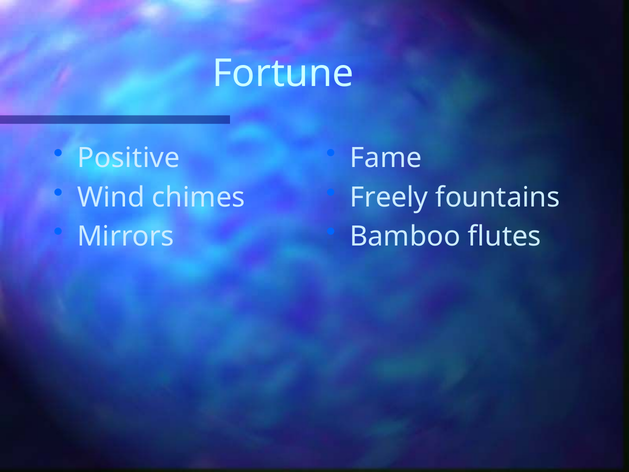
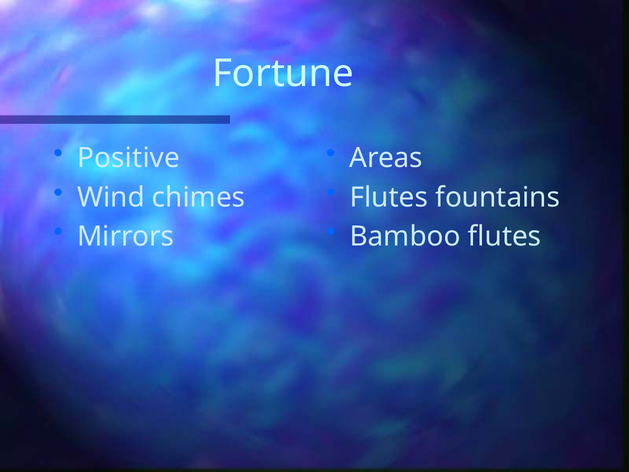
Fame: Fame -> Areas
Freely at (389, 197): Freely -> Flutes
